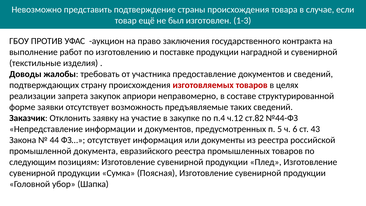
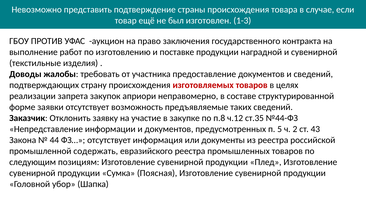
п.4: п.4 -> п.8
ст.82: ст.82 -> ст.35
6: 6 -> 2
документа: документа -> содержать
